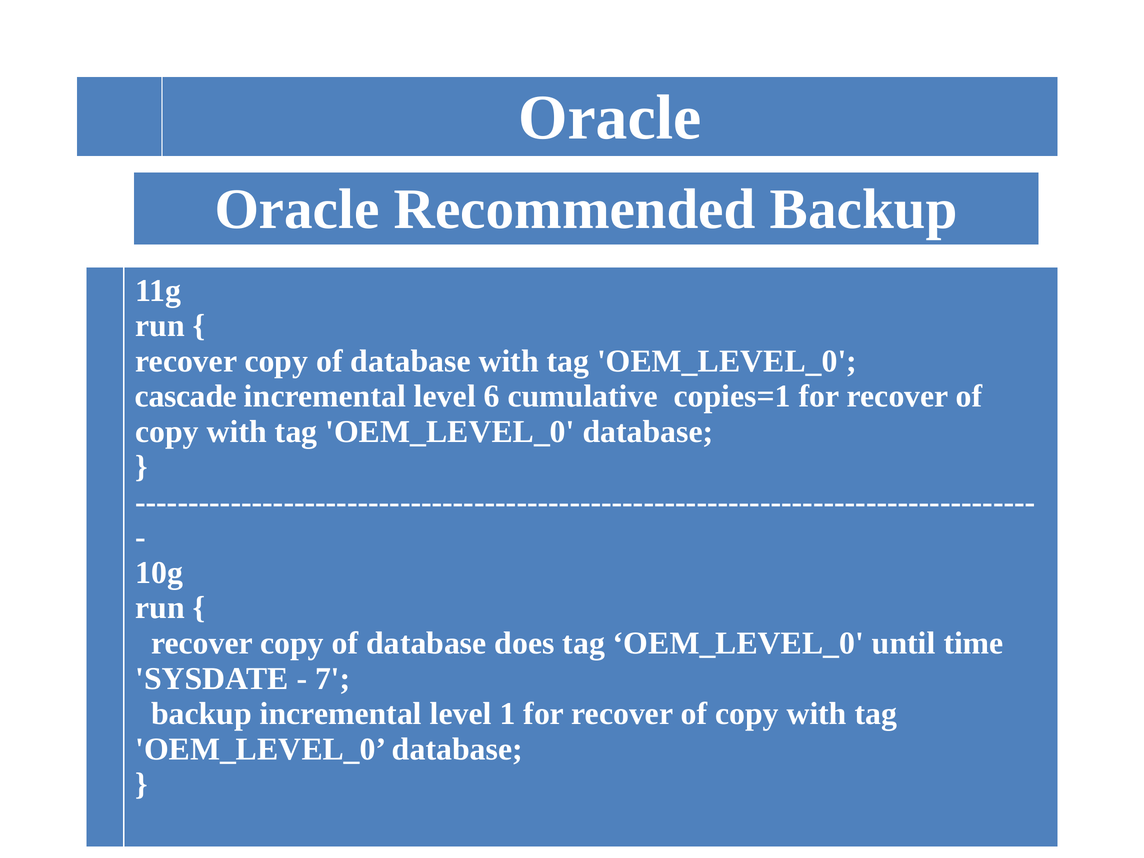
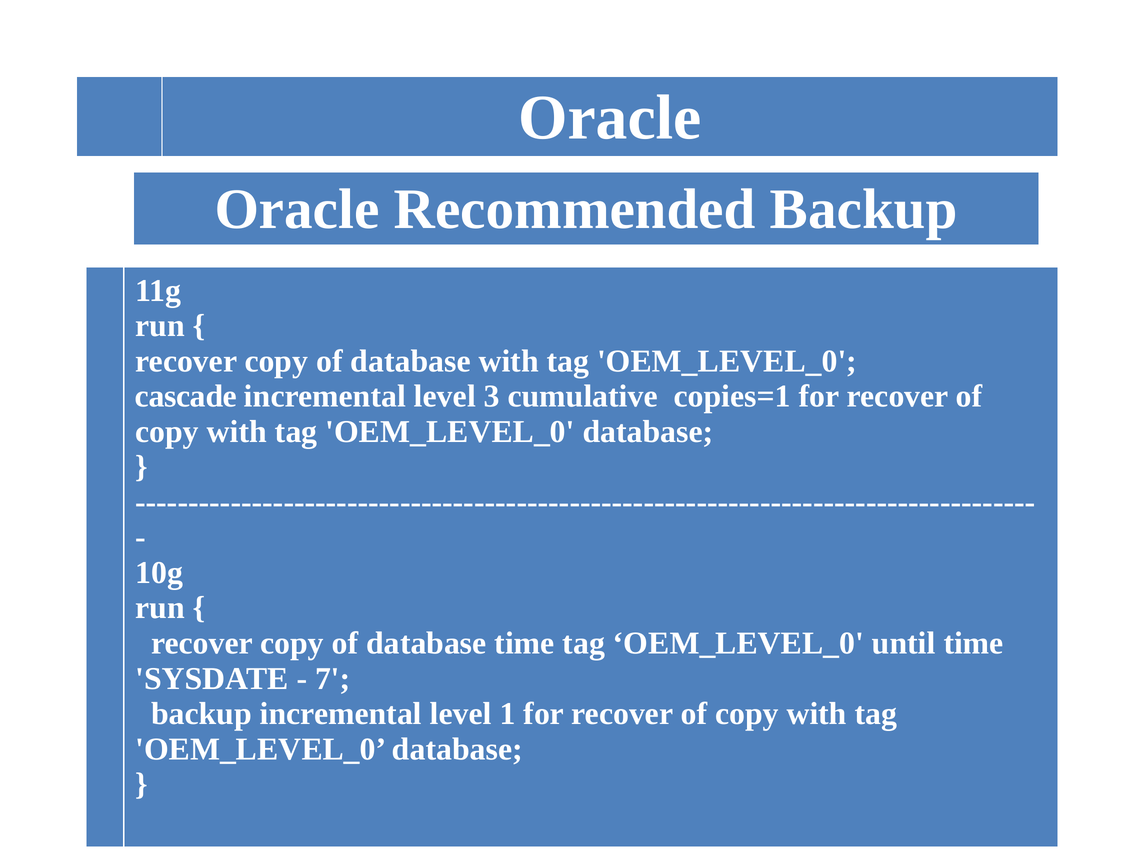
6: 6 -> 3
database does: does -> time
